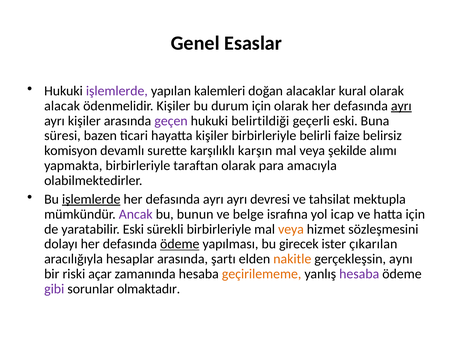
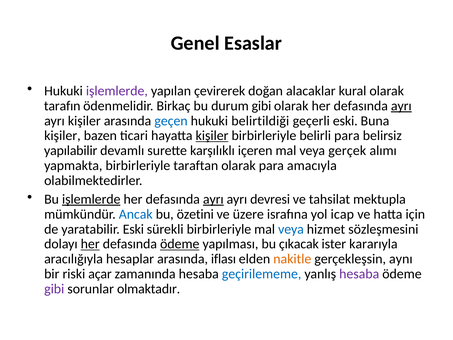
kalemleri: kalemleri -> çevirerek
alacak: alacak -> tarafın
ödenmelidir Kişiler: Kişiler -> Birkaç
durum için: için -> gibi
geçen colour: purple -> blue
süresi at (62, 136): süresi -> kişiler
kişiler at (212, 136) underline: none -> present
belirli faize: faize -> para
komisyon: komisyon -> yapılabilir
karşın: karşın -> içeren
şekilde: şekilde -> gerçek
ayrı at (213, 199) underline: none -> present
Ancak colour: purple -> blue
bunun: bunun -> özetini
belge: belge -> üzere
veya at (291, 229) colour: orange -> blue
her at (90, 244) underline: none -> present
girecek: girecek -> çıkacak
çıkarılan: çıkarılan -> kararıyla
şartı: şartı -> iflası
geçirilememe colour: orange -> blue
